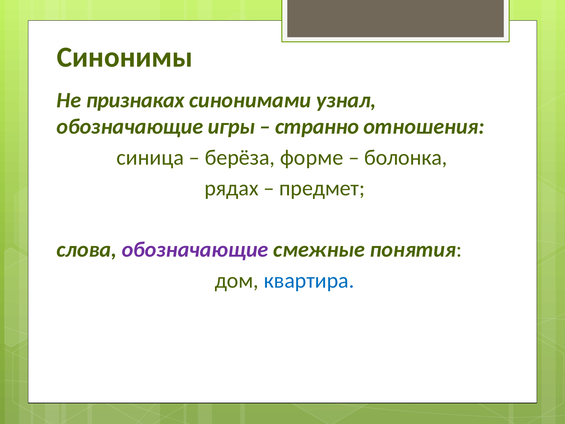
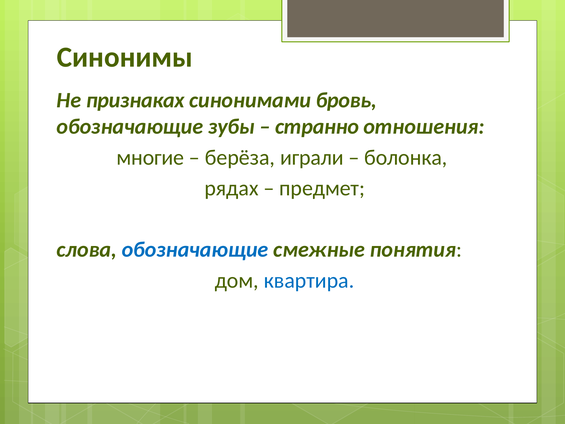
узнал: узнал -> бровь
игры: игры -> зубы
синица: синица -> многие
форме: форме -> играли
обозначающие at (195, 250) colour: purple -> blue
